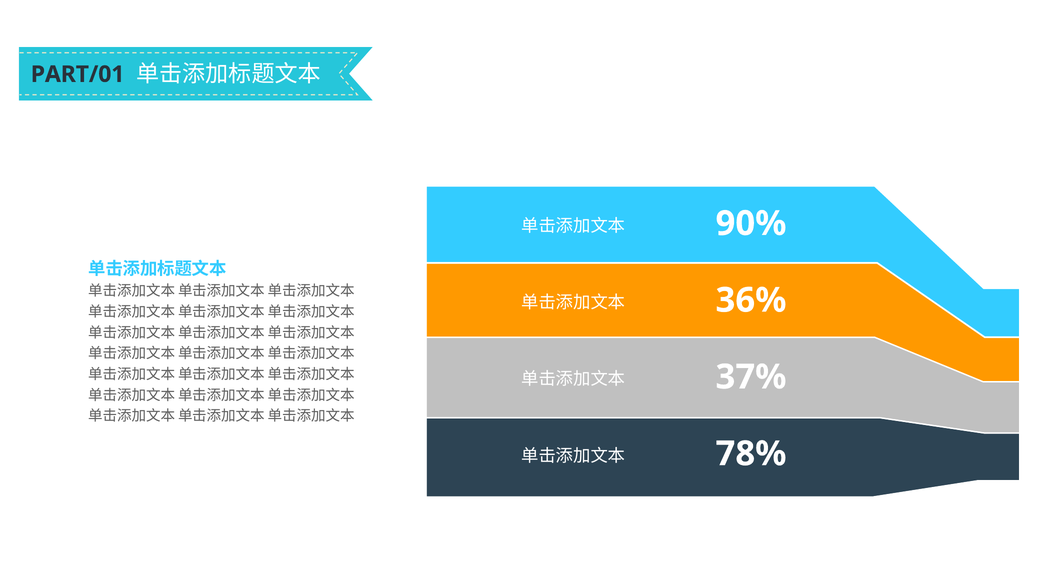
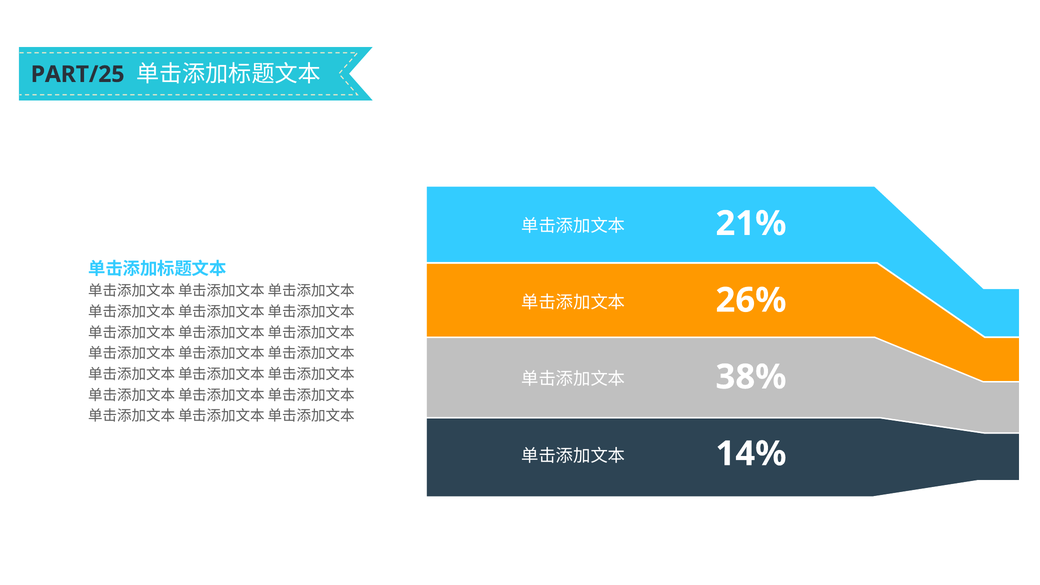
PART/01: PART/01 -> PART/25
90%: 90% -> 21%
36%: 36% -> 26%
37%: 37% -> 38%
78%: 78% -> 14%
